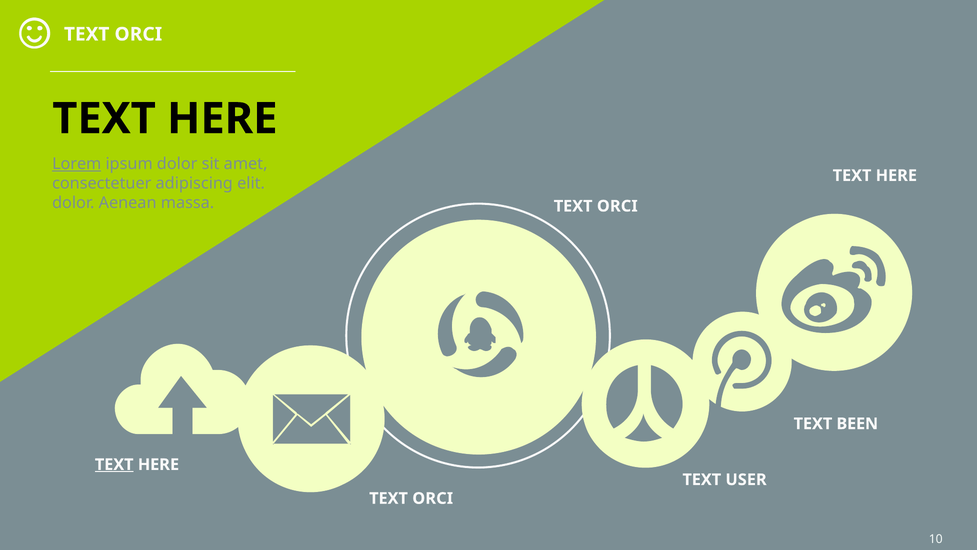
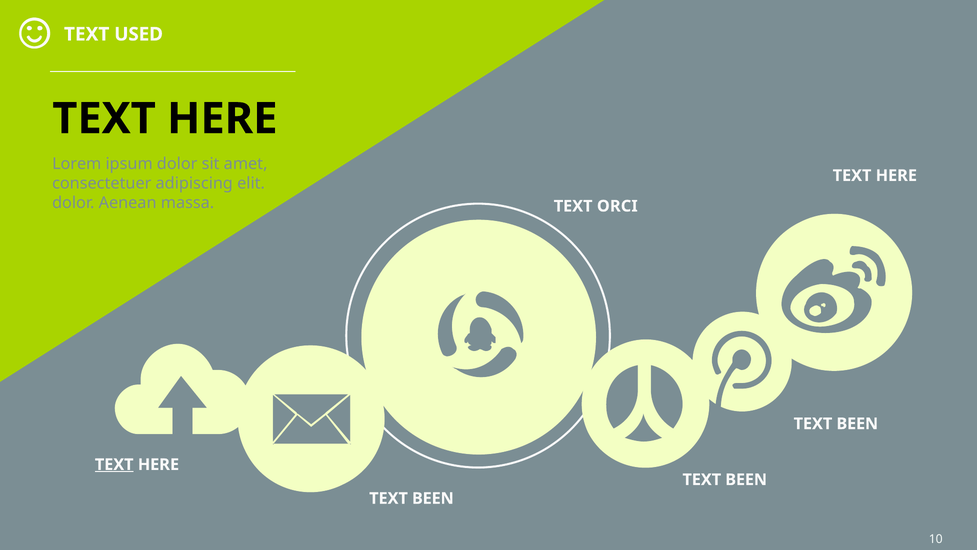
ORCI at (138, 34): ORCI -> USED
Lorem underline: present -> none
USER at (746, 479): USER -> BEEN
ORCI at (433, 498): ORCI -> BEEN
